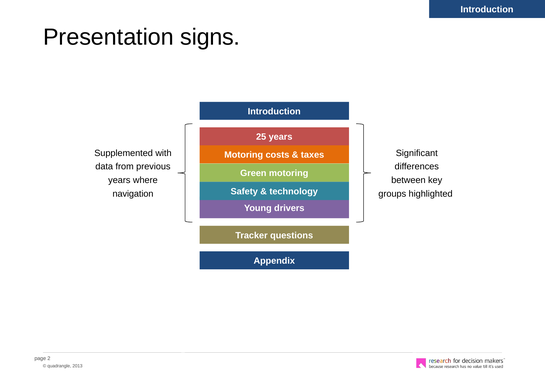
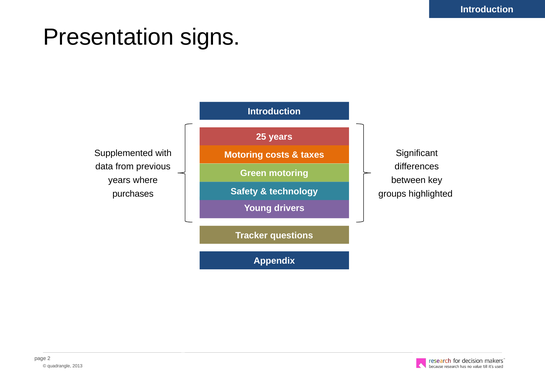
navigation: navigation -> purchases
